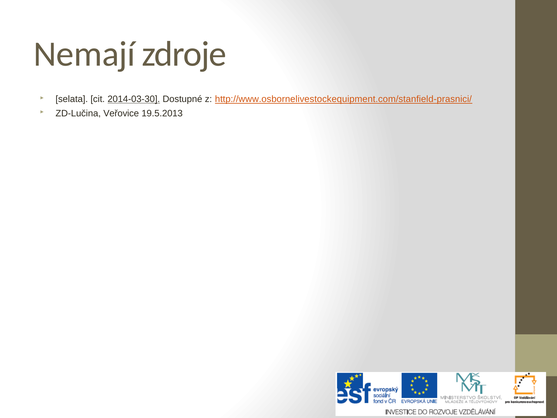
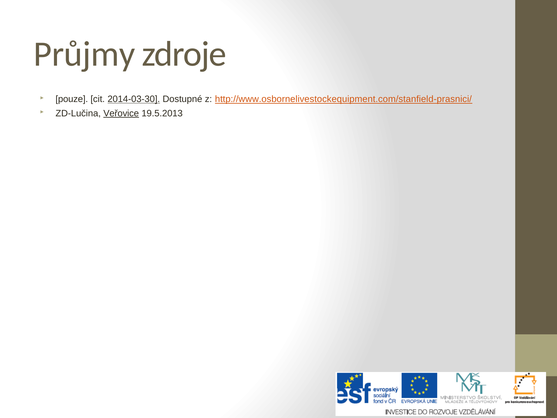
Nemají: Nemají -> Průjmy
selata: selata -> pouze
Veřovice underline: none -> present
